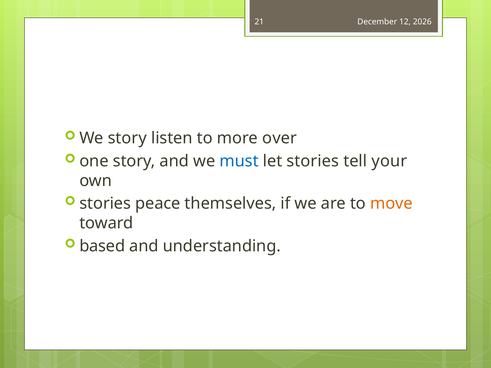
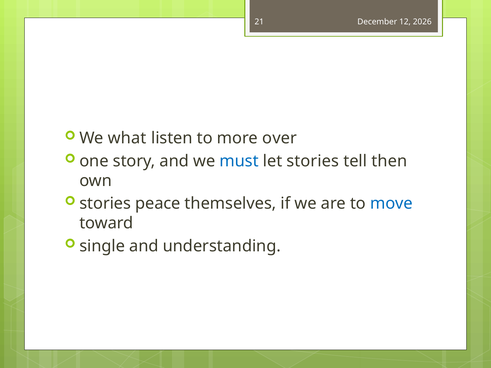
We story: story -> what
your: your -> then
move colour: orange -> blue
based: based -> single
